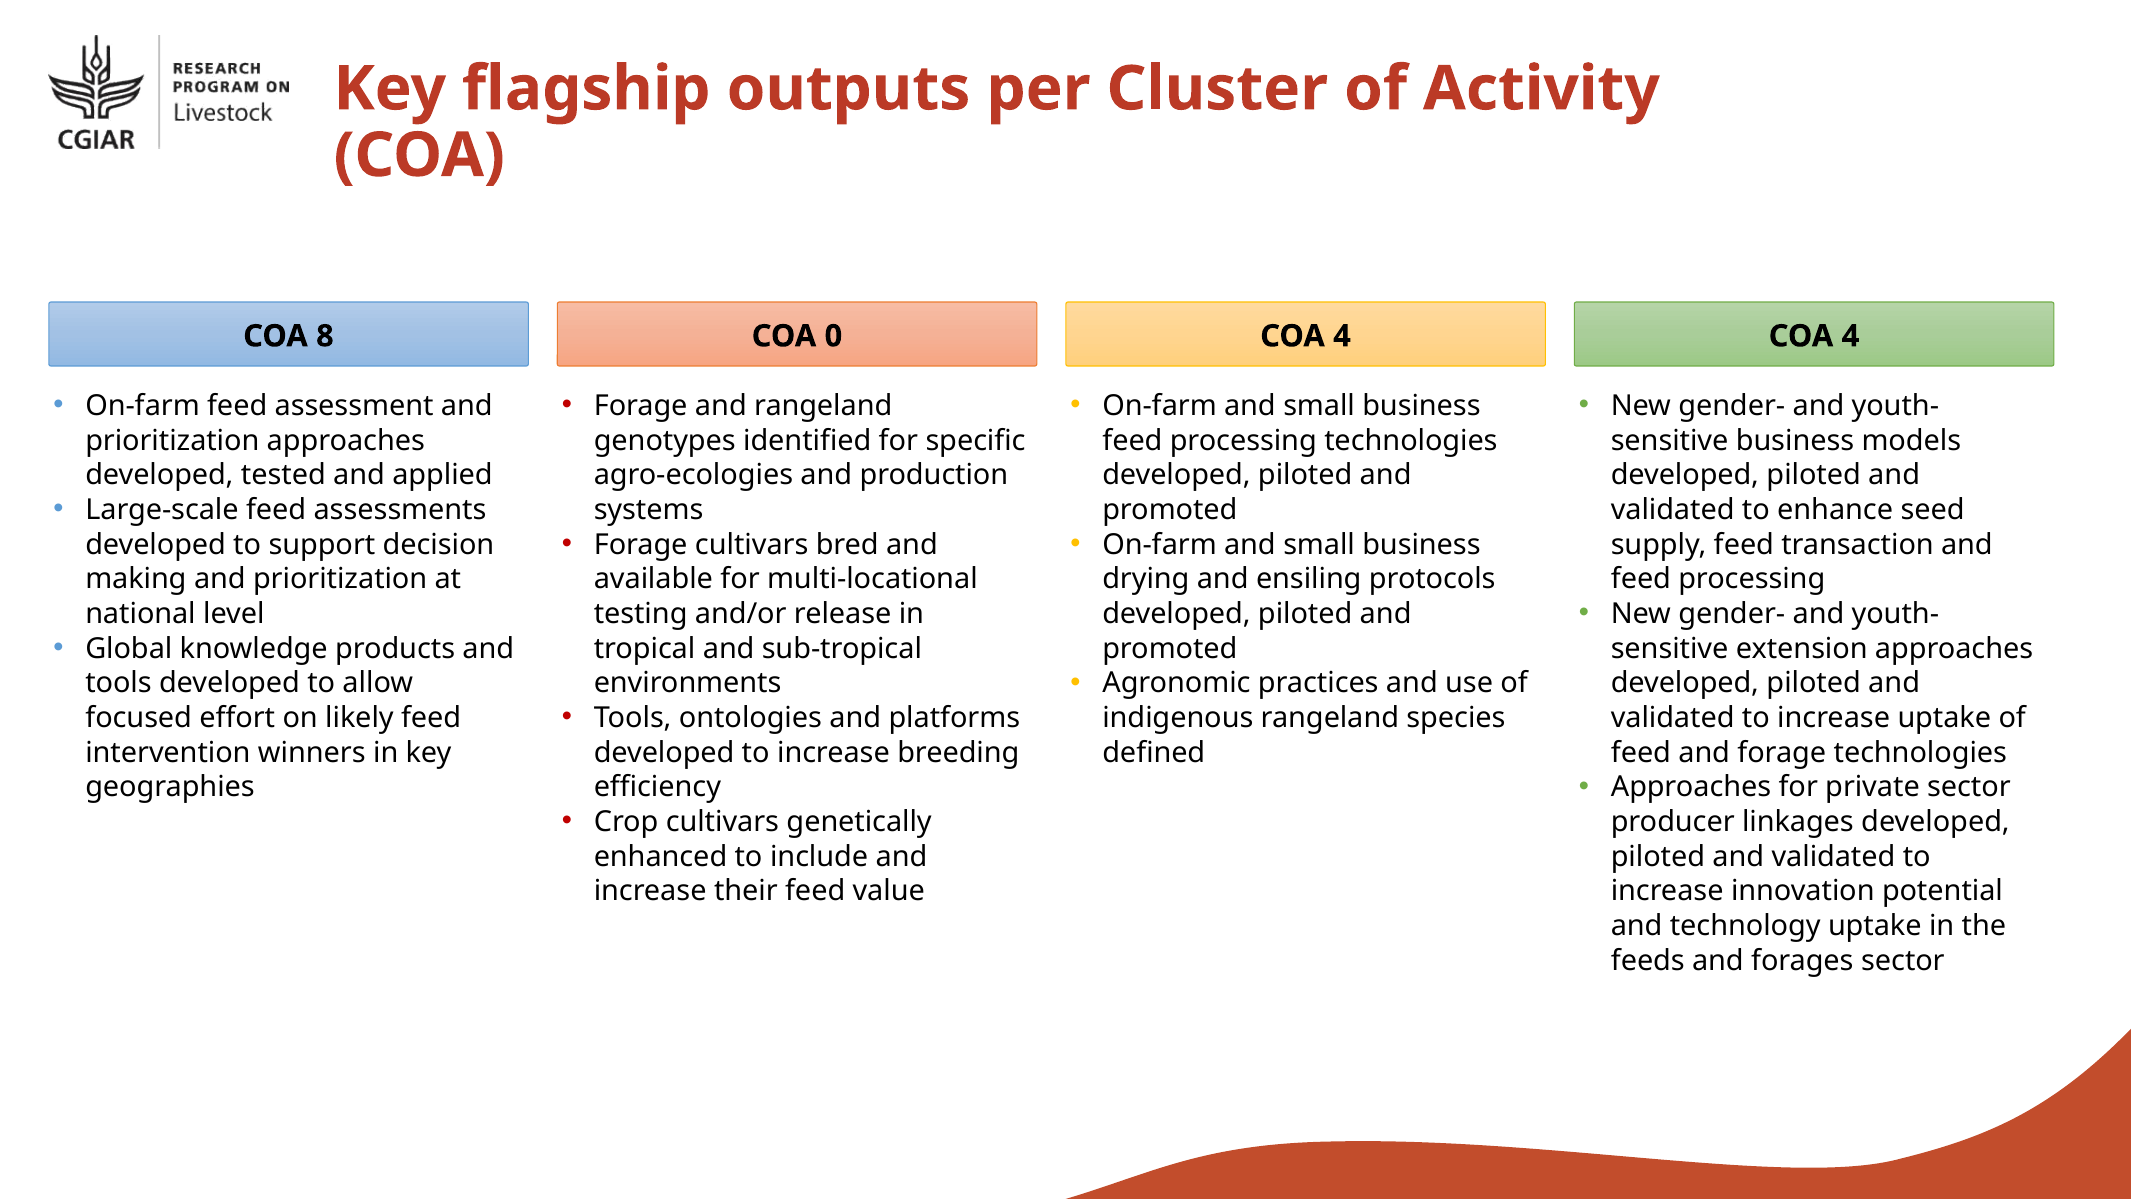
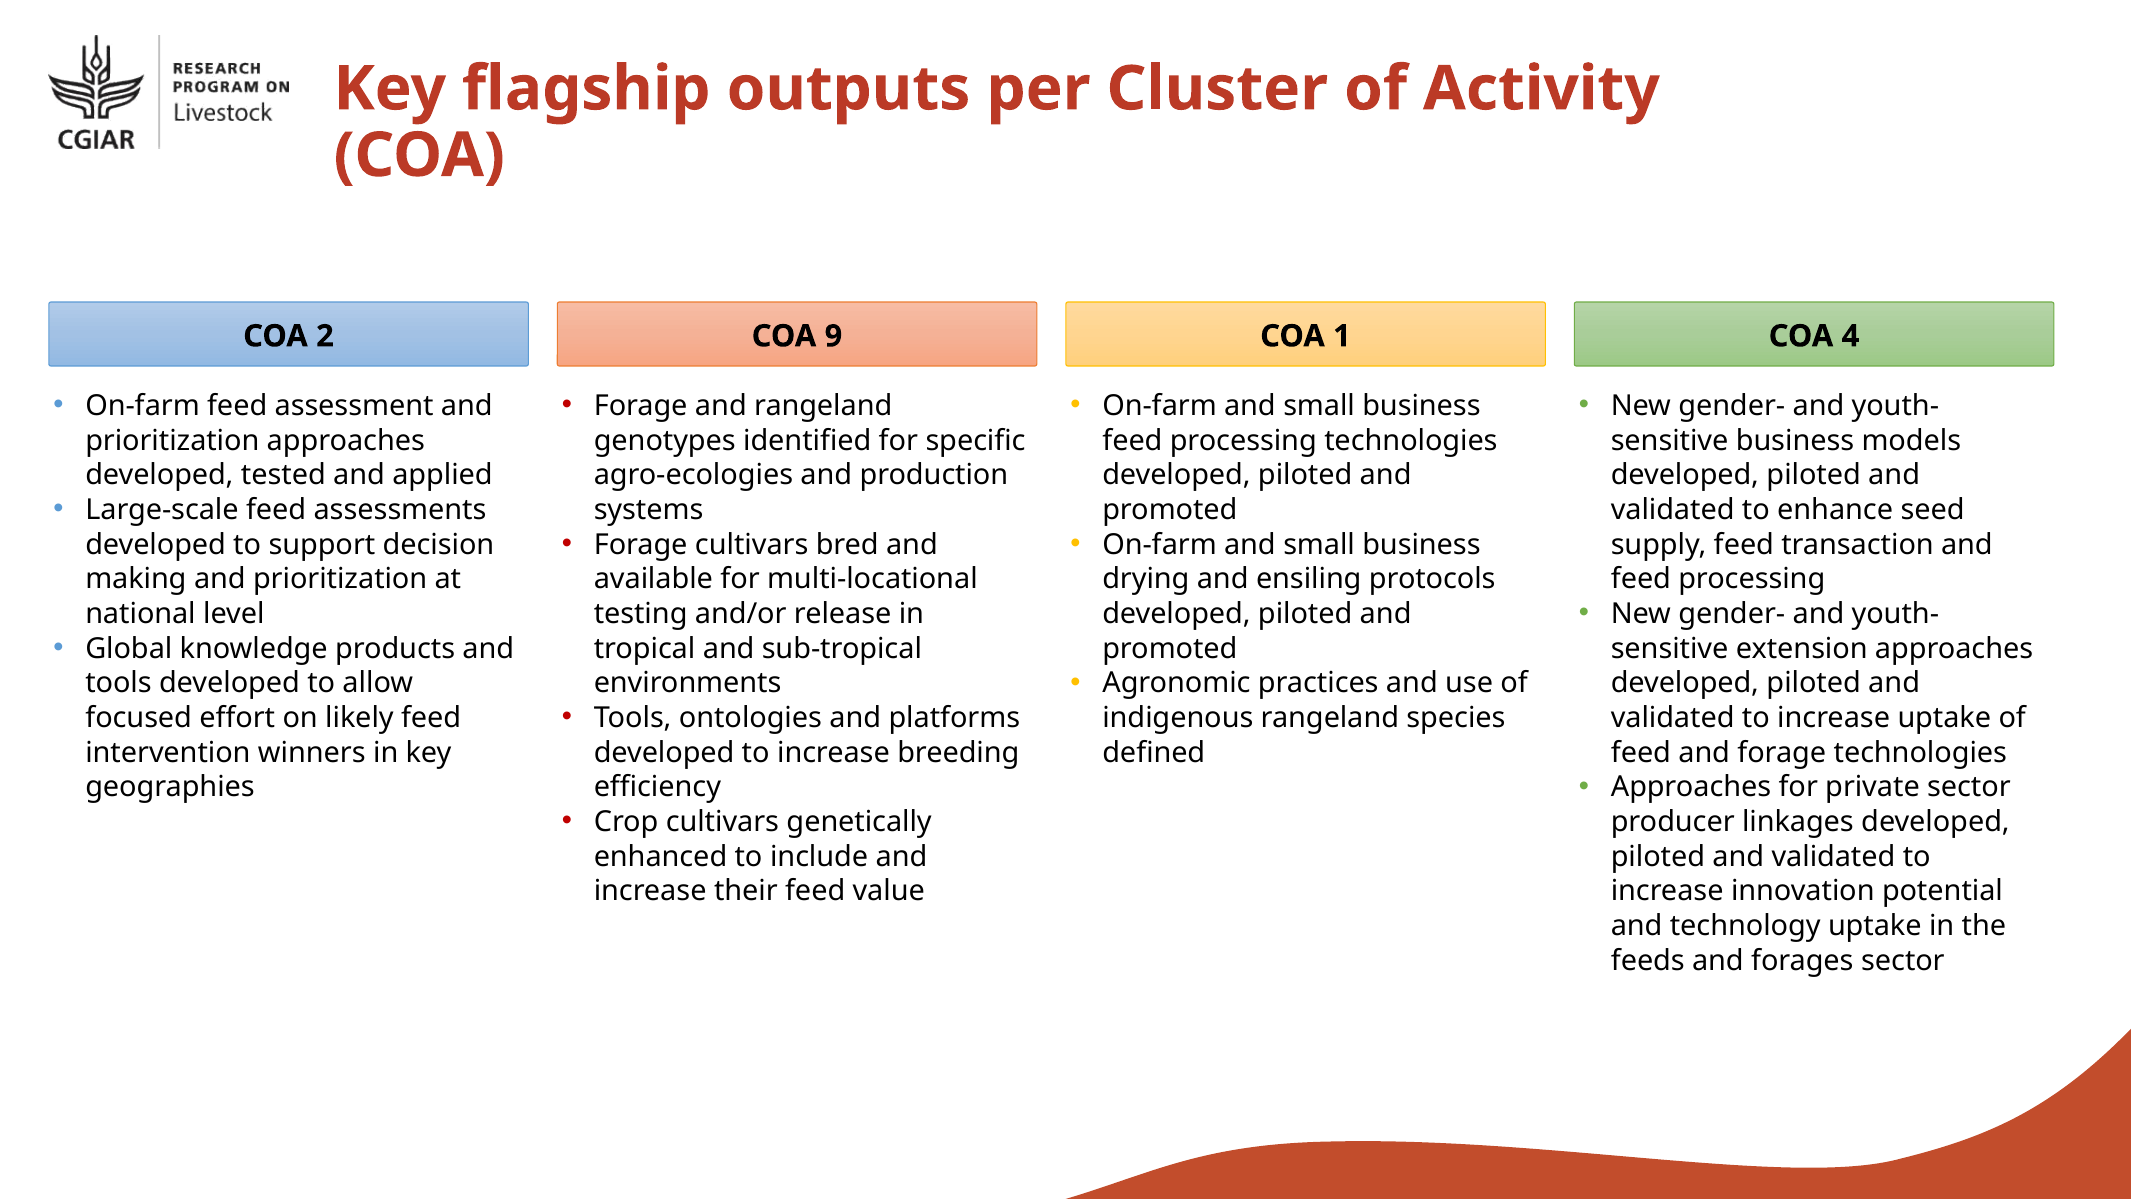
8: 8 -> 2
0: 0 -> 9
4 at (1342, 336): 4 -> 1
